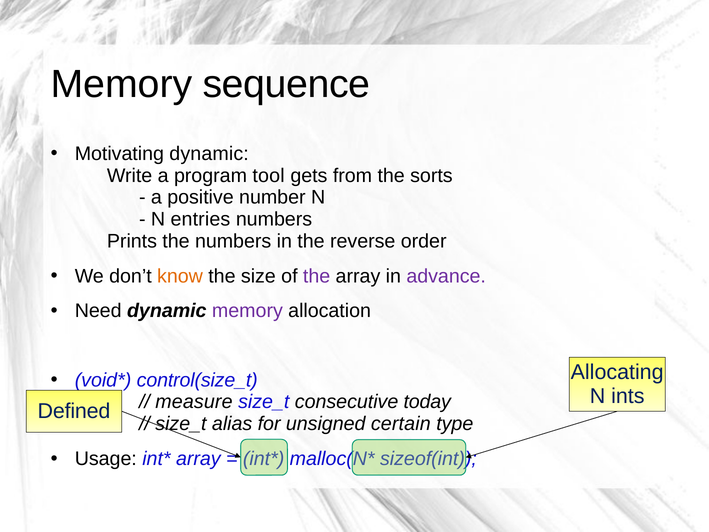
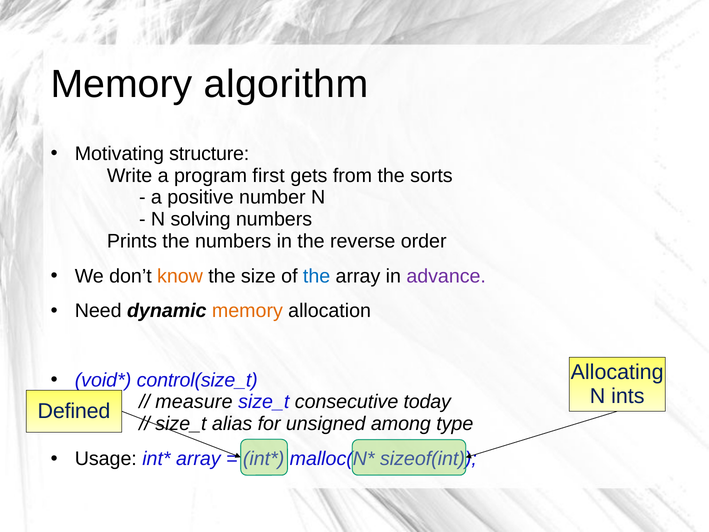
sequence: sequence -> algorithm
Motivating dynamic: dynamic -> structure
tool: tool -> first
entries: entries -> solving
the at (317, 276) colour: purple -> blue
memory at (247, 311) colour: purple -> orange
certain: certain -> among
